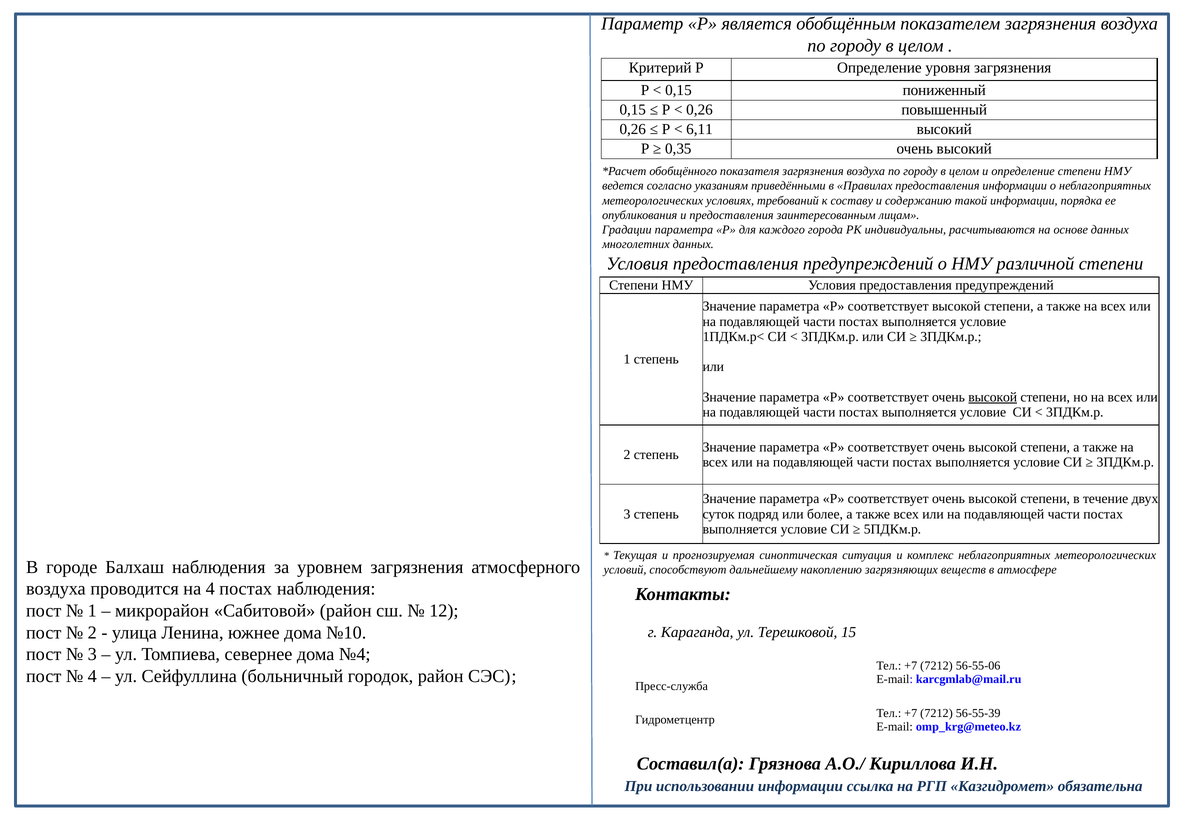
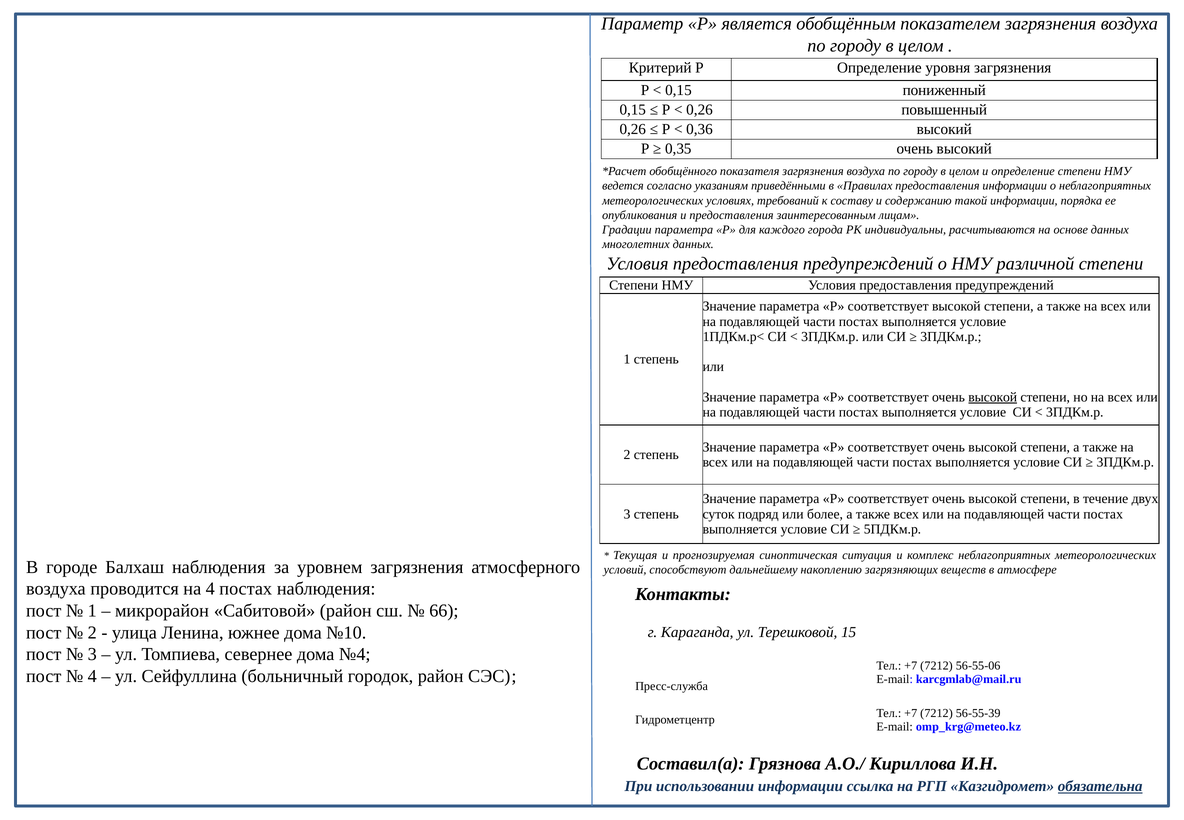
6,11: 6,11 -> 0,36
12: 12 -> 66
обязательна underline: none -> present
